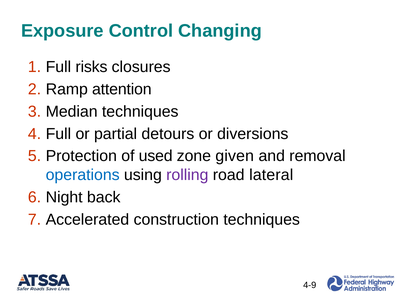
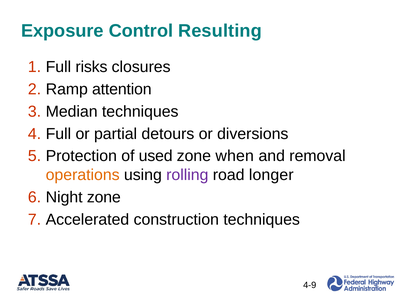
Changing: Changing -> Resulting
given: given -> when
operations colour: blue -> orange
lateral: lateral -> longer
Night back: back -> zone
